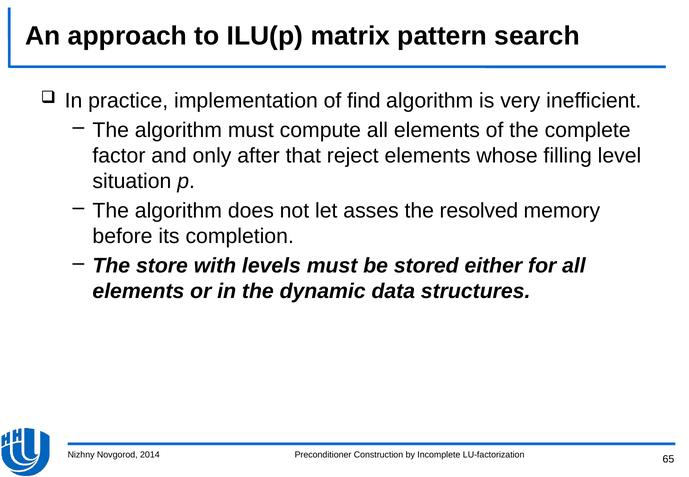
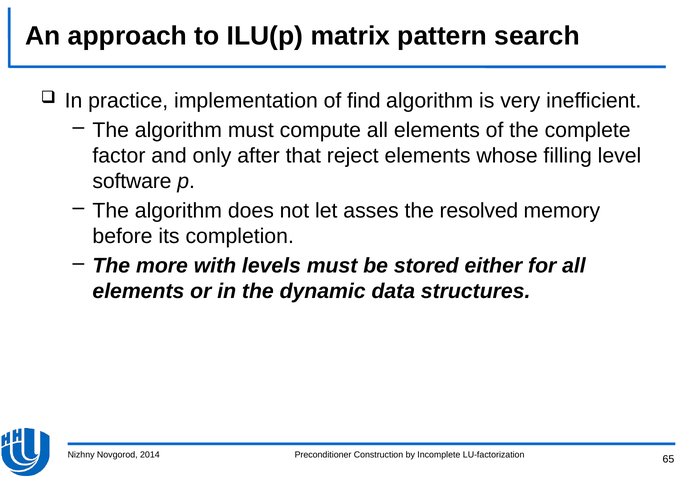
situation: situation -> software
store: store -> more
